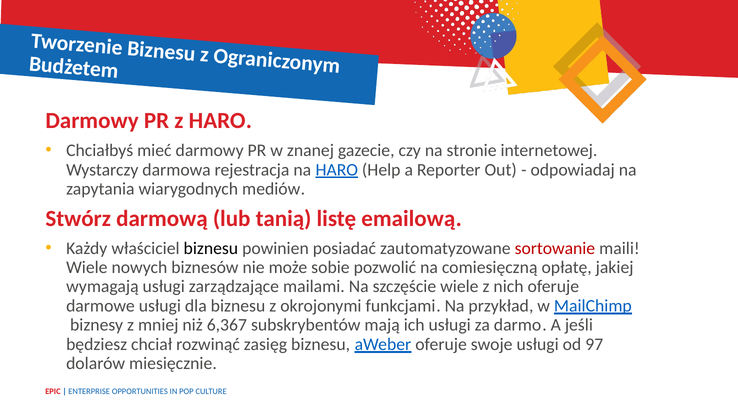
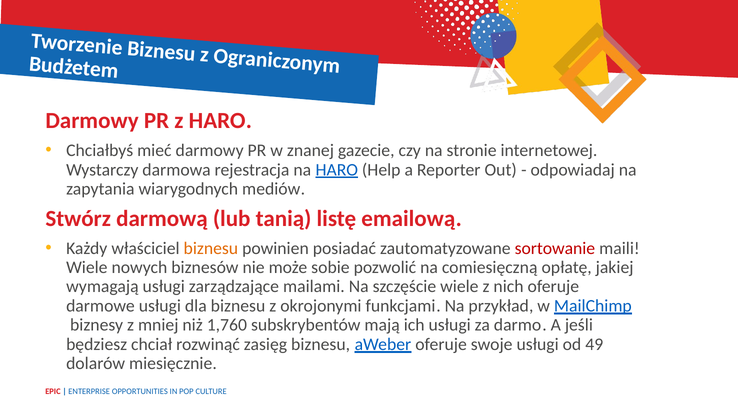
biznesu at (211, 248) colour: black -> orange
6,367: 6,367 -> 1,760
97: 97 -> 49
